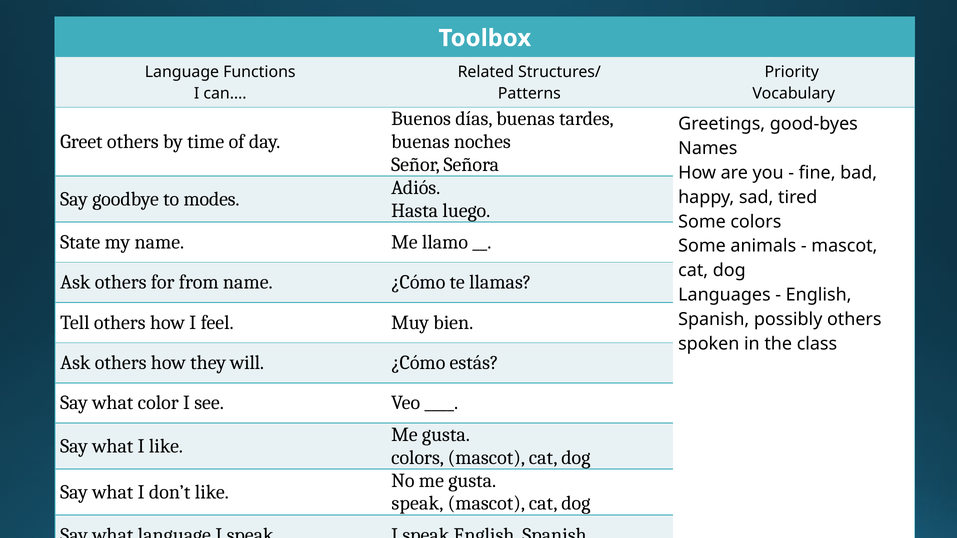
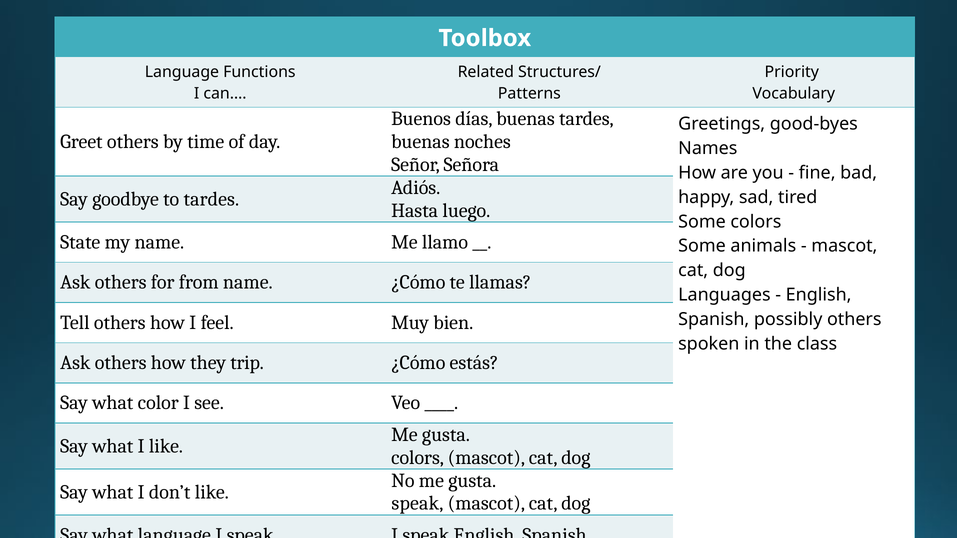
to modes: modes -> tardes
will: will -> trip
